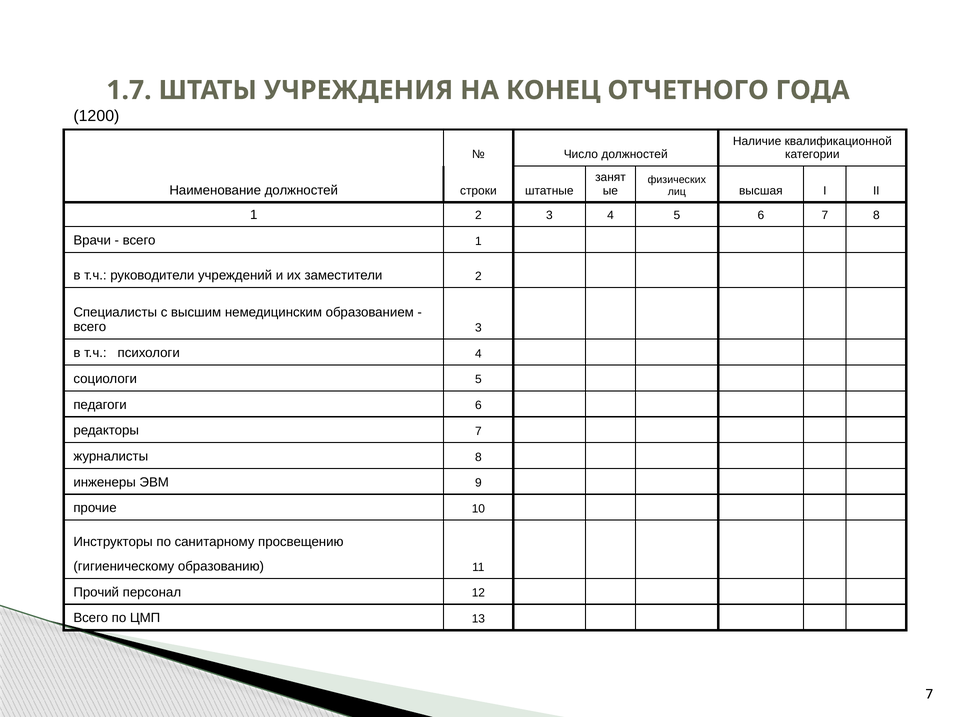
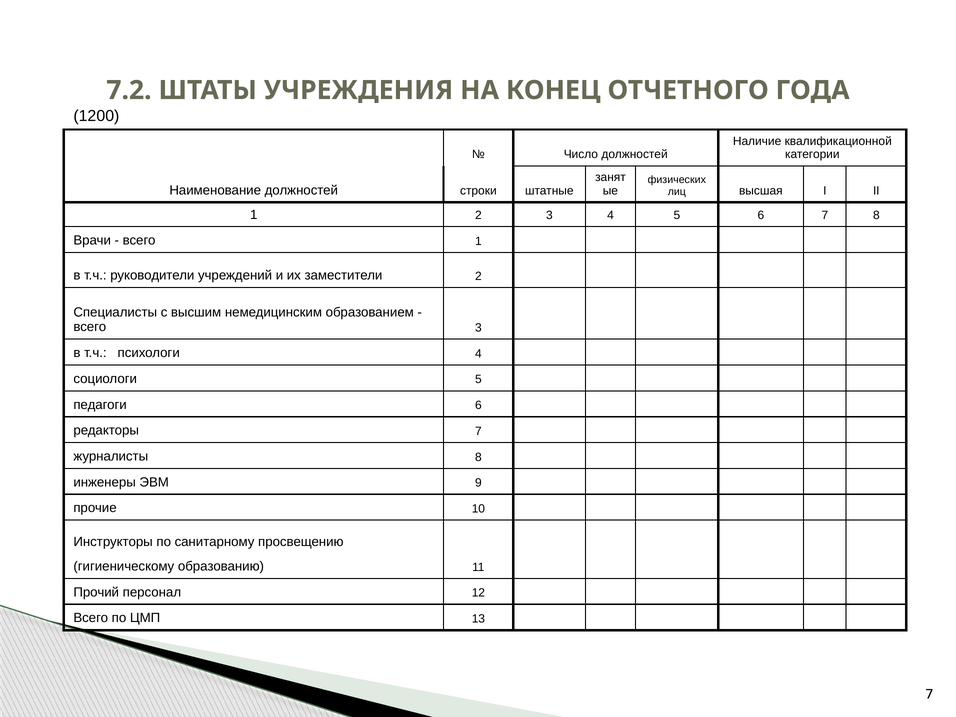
1.7: 1.7 -> 7.2
